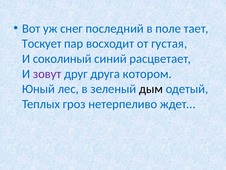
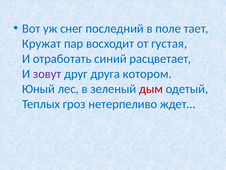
Тоскует: Тоскует -> Кружат
соколиный: соколиный -> отработать
дым colour: black -> red
